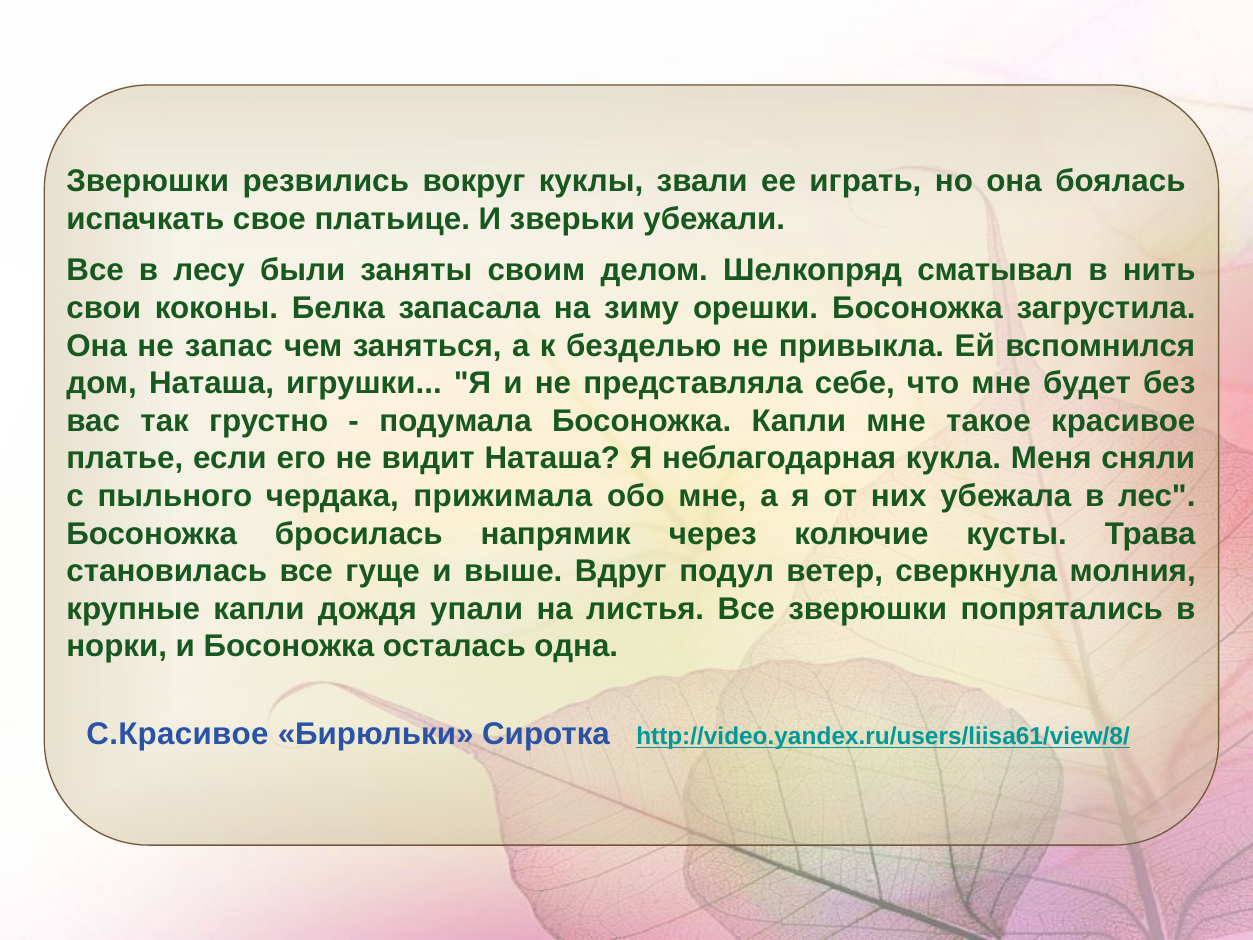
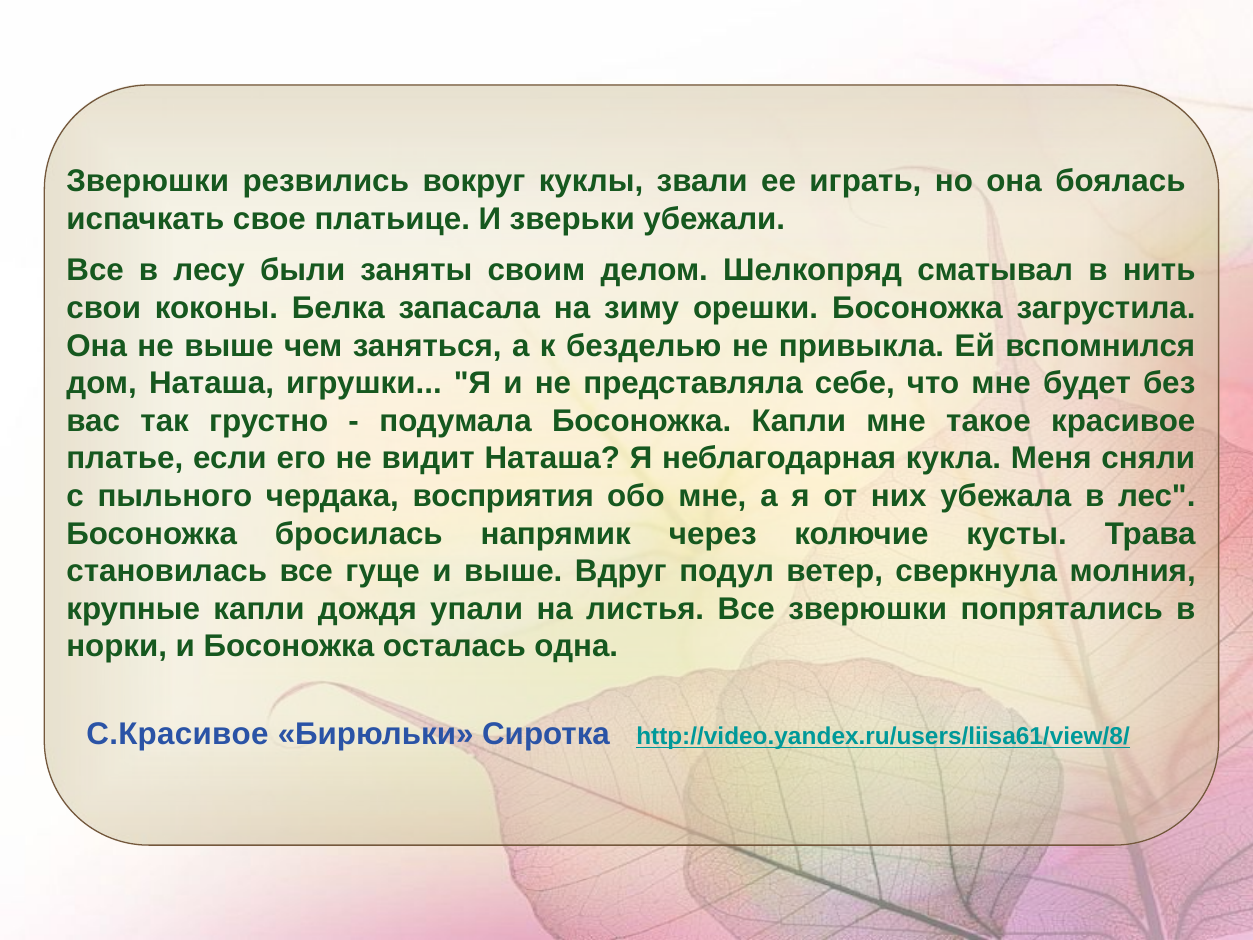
не запас: запас -> выше
прижимала: прижимала -> восприятия
